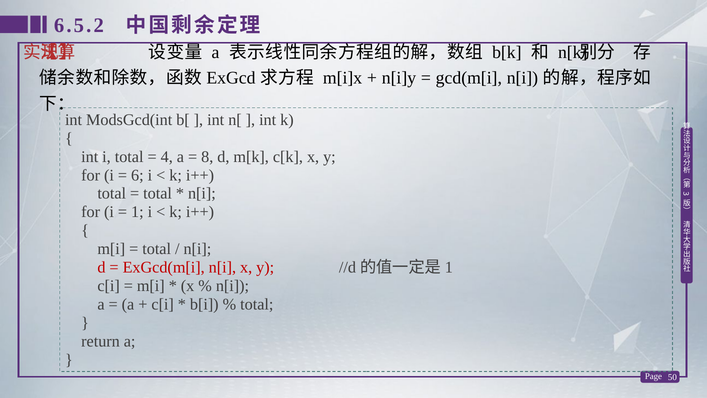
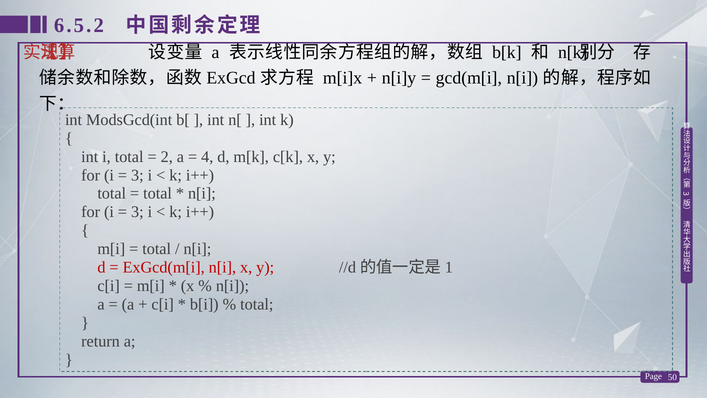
4: 4 -> 2
8: 8 -> 4
6 at (137, 175): 6 -> 3
1 at (137, 212): 1 -> 3
